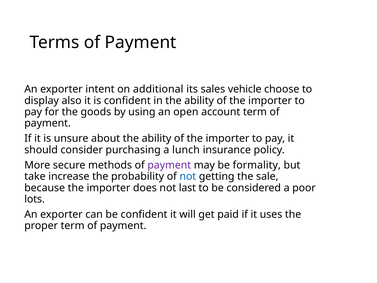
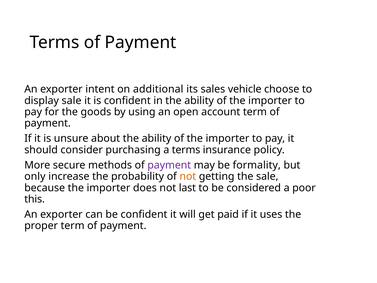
display also: also -> sale
a lunch: lunch -> terms
take: take -> only
not at (188, 176) colour: blue -> orange
lots: lots -> this
